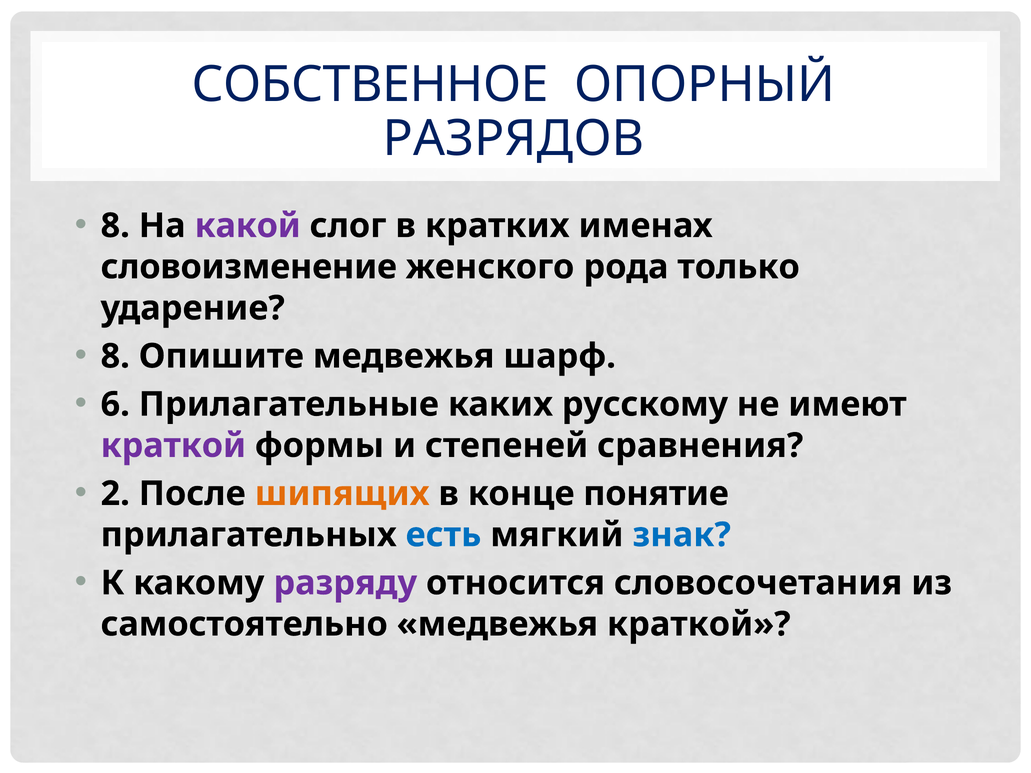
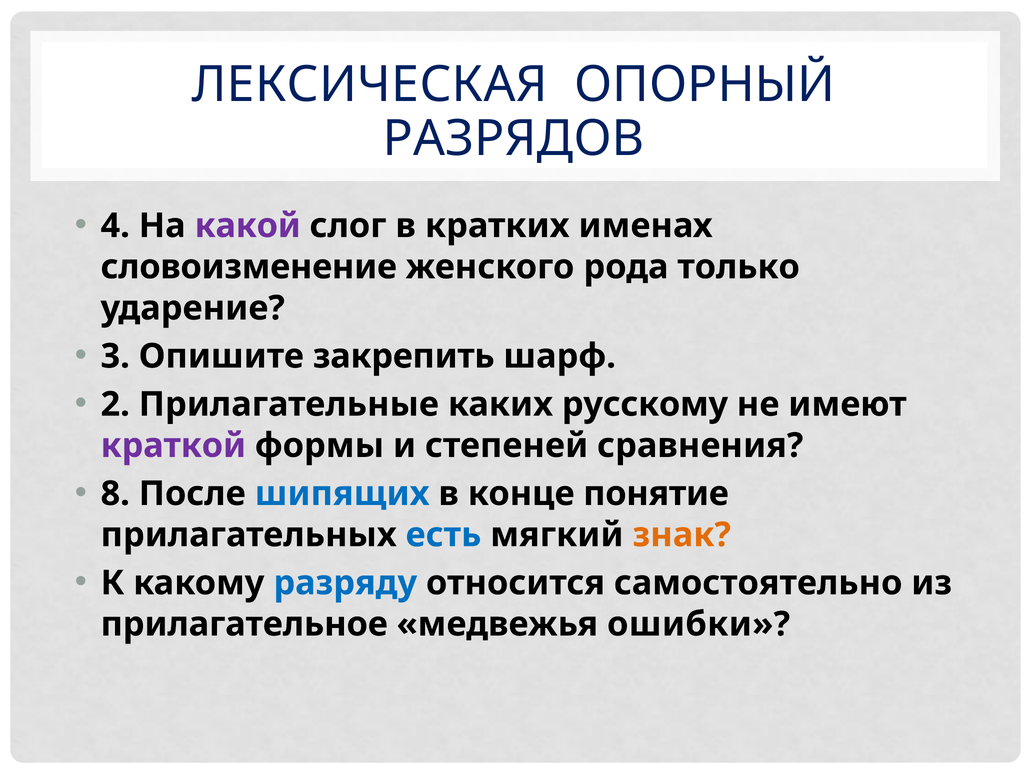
СОБСТВЕННОЕ: СОБСТВЕННОЕ -> ЛЕКСИЧЕСКАЯ
8 at (115, 226): 8 -> 4
8 at (115, 356): 8 -> 3
Опишите медвежья: медвежья -> закрепить
6: 6 -> 2
2: 2 -> 8
шипящих colour: orange -> blue
знак colour: blue -> orange
разряду colour: purple -> blue
словосочетания: словосочетания -> самостоятельно
самостоятельно: самостоятельно -> прилагательное
медвежья краткой: краткой -> ошибки
